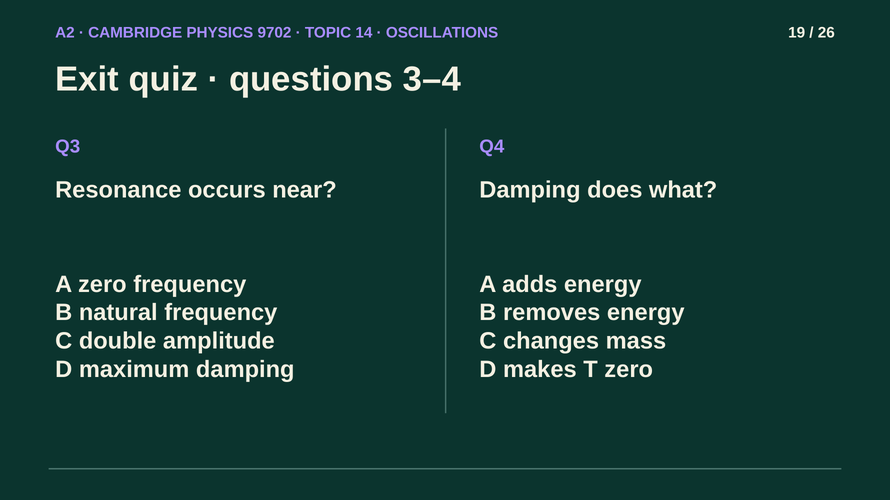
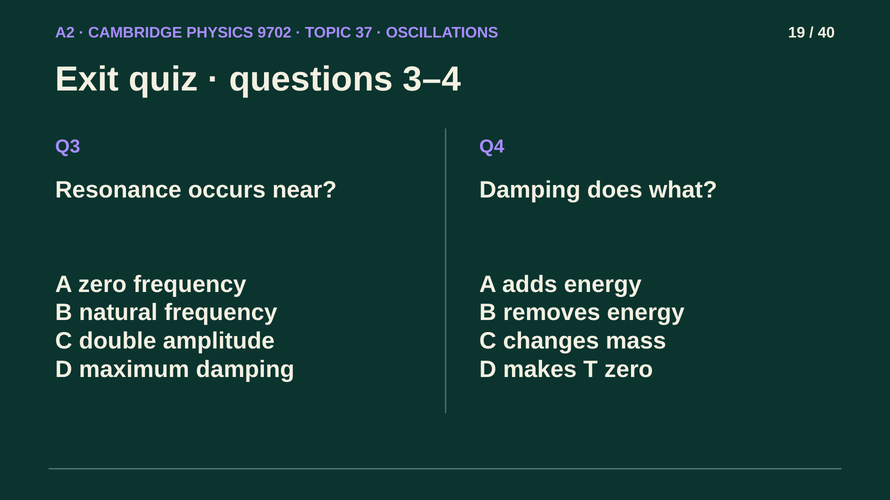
14: 14 -> 37
26: 26 -> 40
